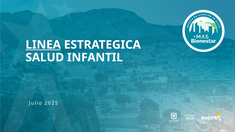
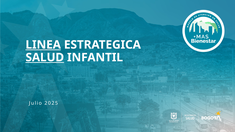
SALUD underline: none -> present
